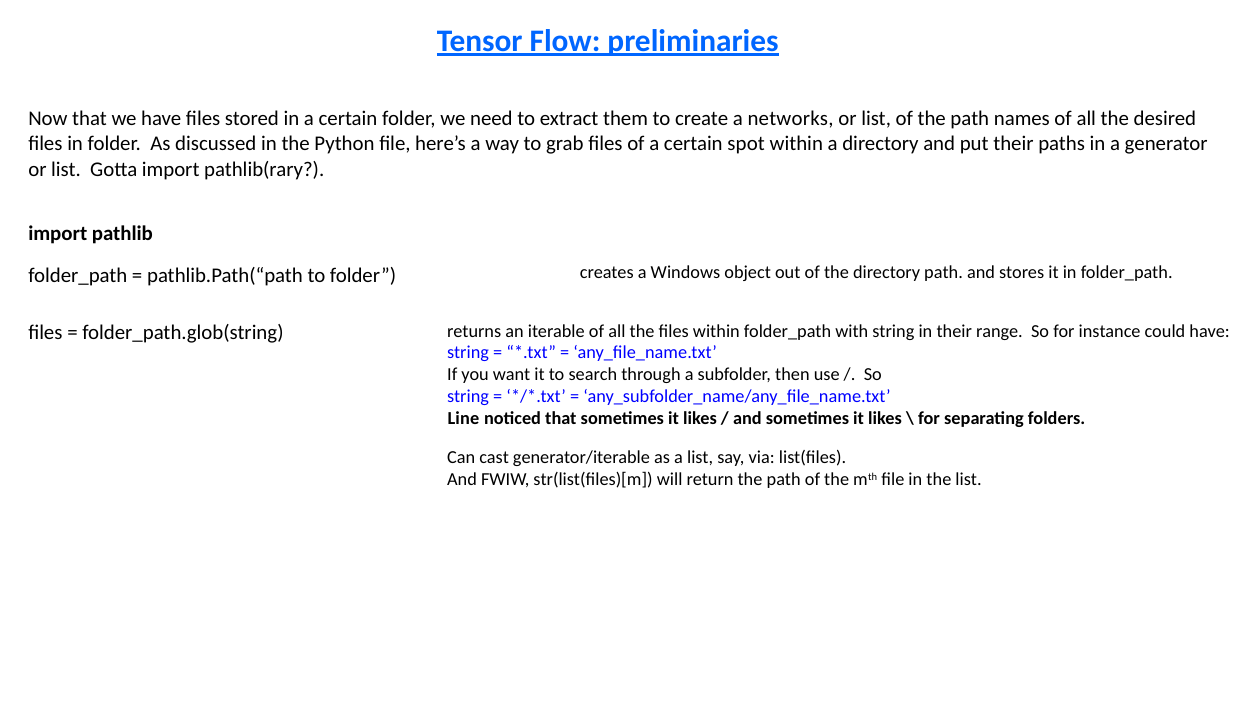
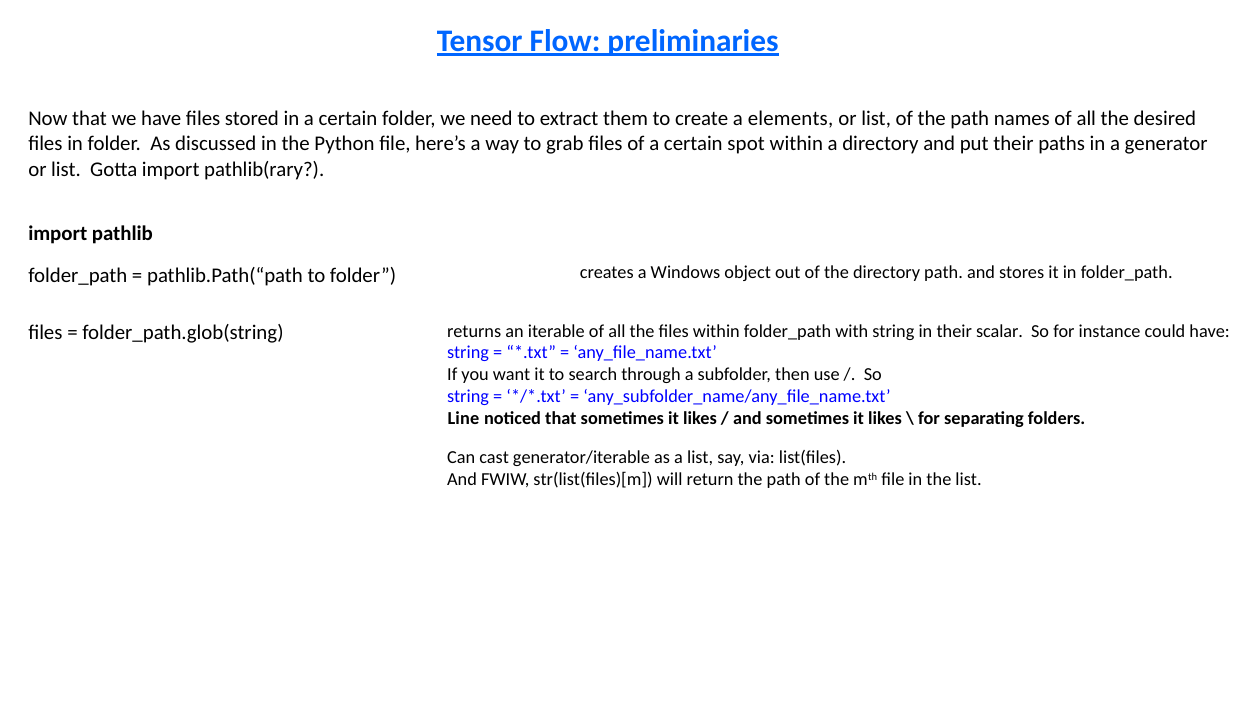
networks: networks -> elements
range: range -> scalar
